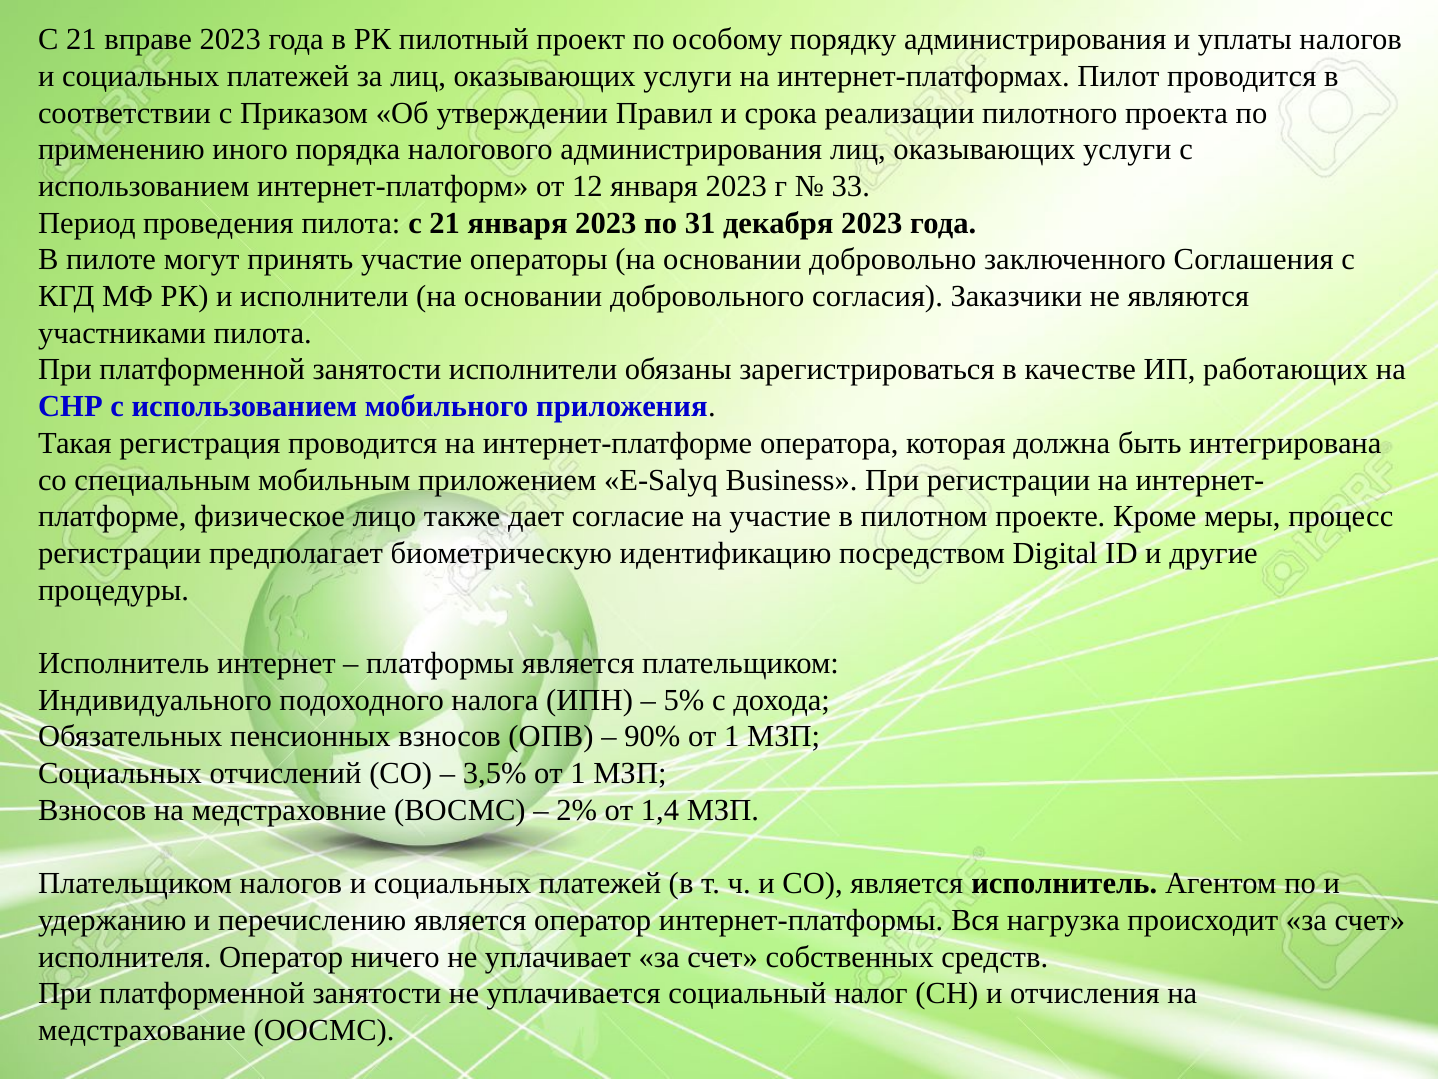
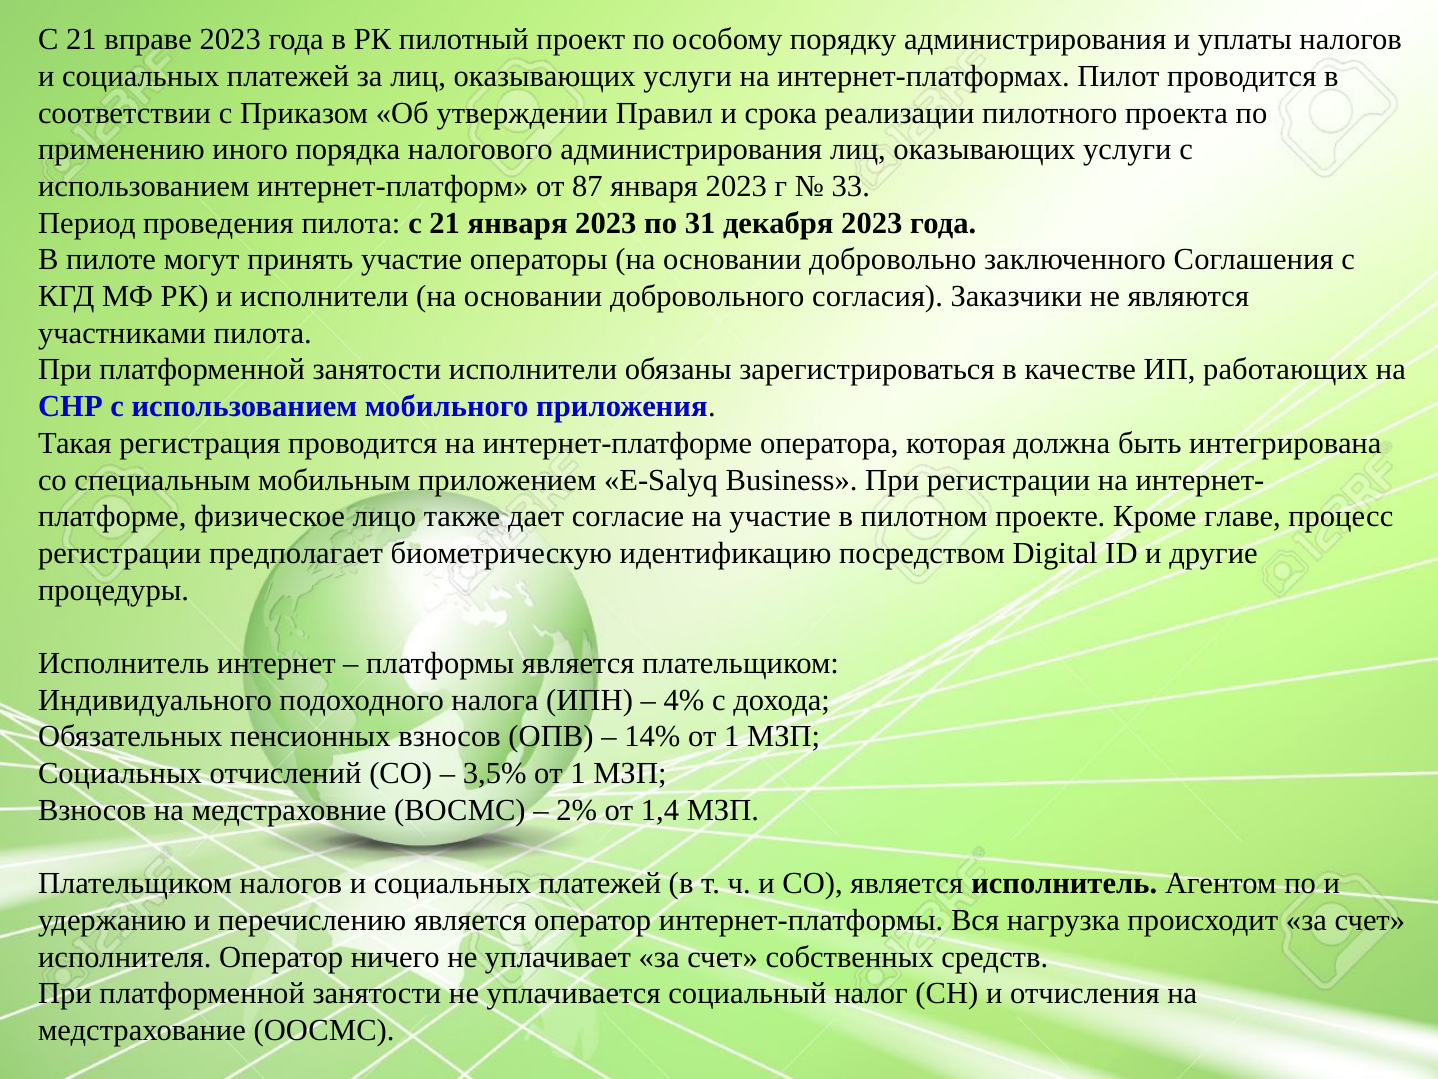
12: 12 -> 87
меры: меры -> главе
5%: 5% -> 4%
90%: 90% -> 14%
